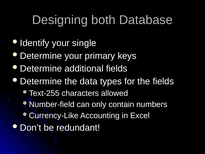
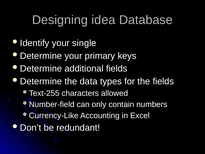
both: both -> idea
